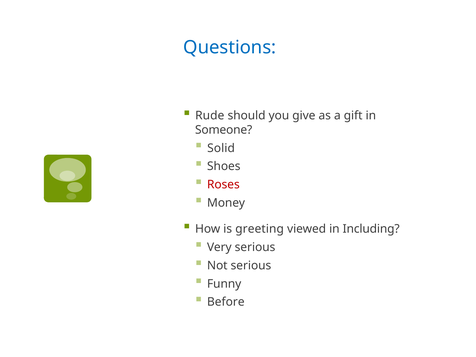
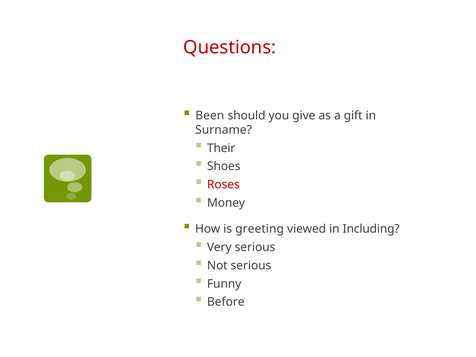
Questions colour: blue -> red
Rude: Rude -> Been
Someone: Someone -> Surname
Solid: Solid -> Their
